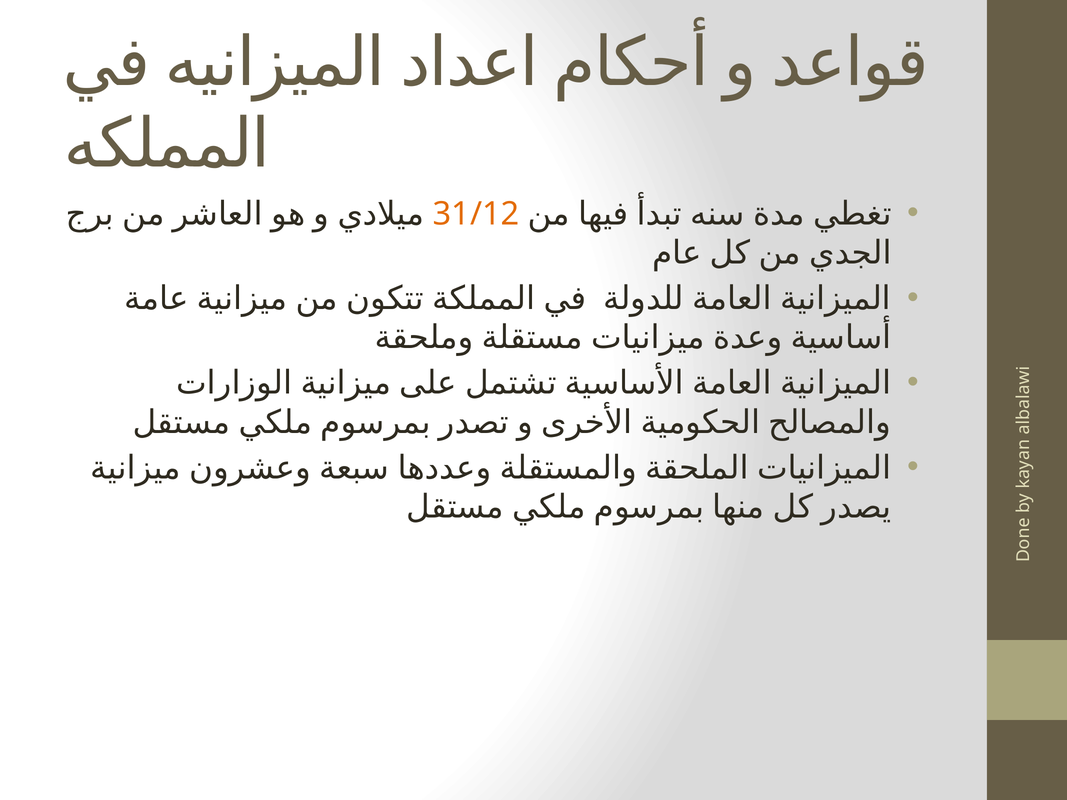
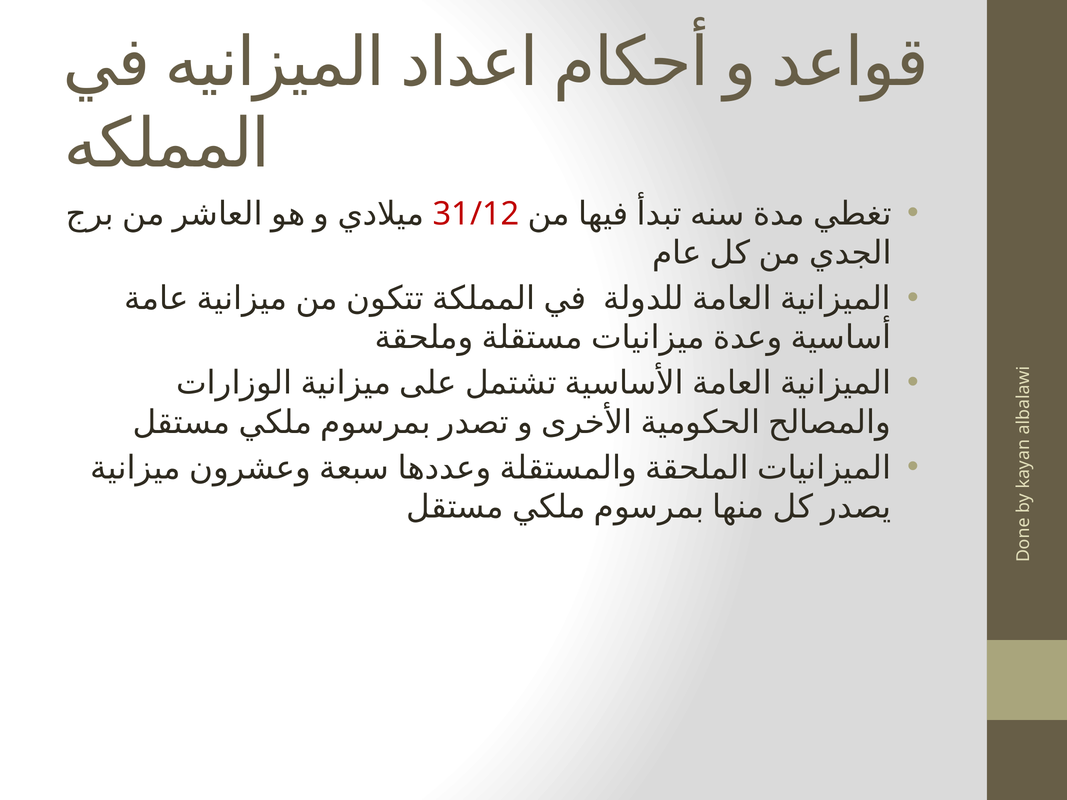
31/12 colour: orange -> red
